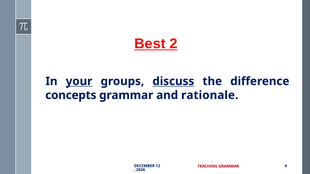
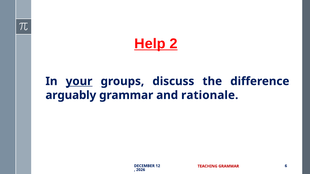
Best: Best -> Help
discuss underline: present -> none
concepts: concepts -> arguably
